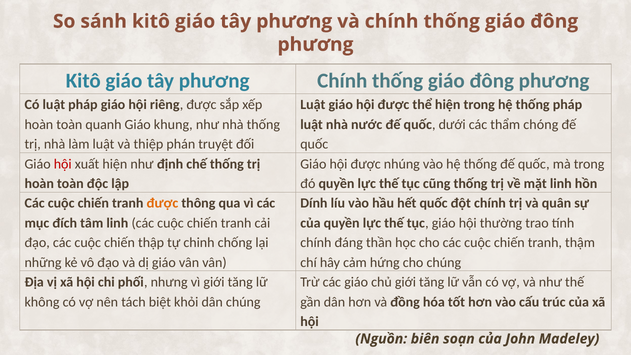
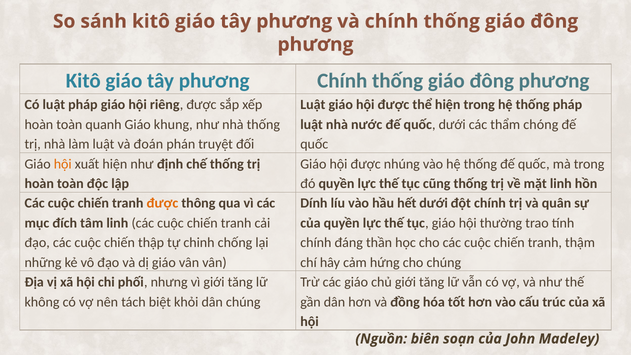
thiệp: thiệp -> đoán
hội at (63, 164) colour: red -> orange
hết quốc: quốc -> dưới
